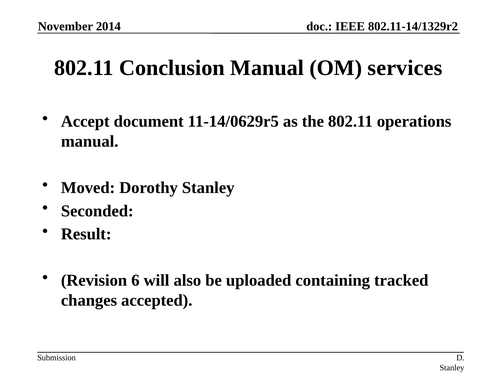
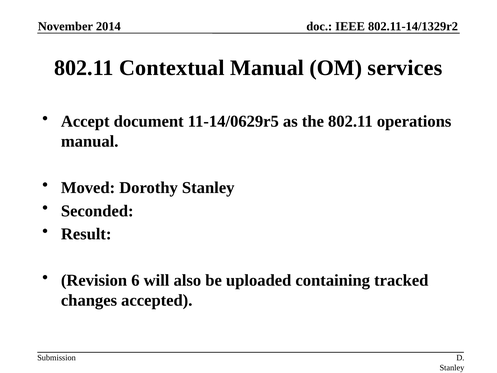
Conclusion: Conclusion -> Contextual
